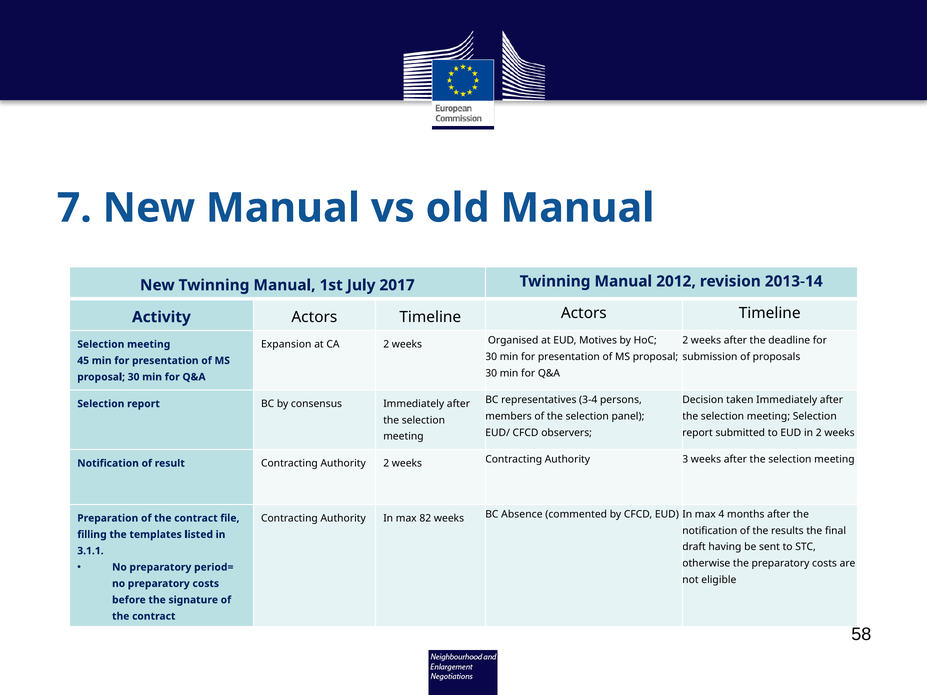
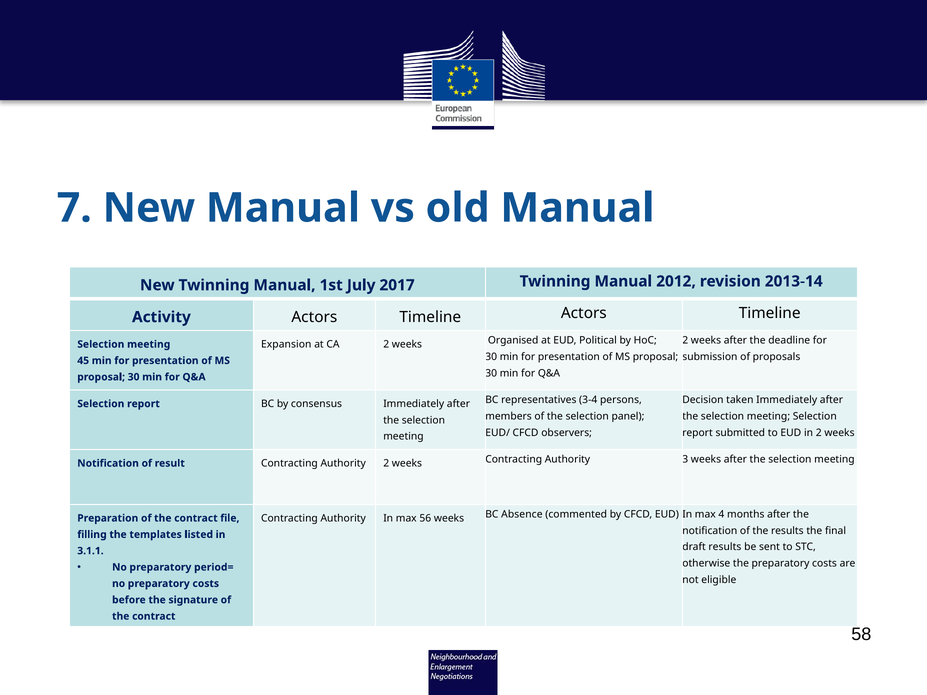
Motives: Motives -> Political
82: 82 -> 56
draft having: having -> results
